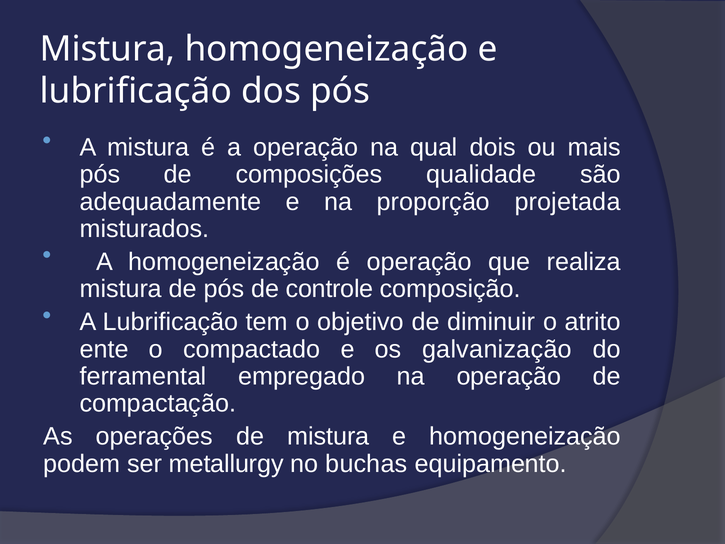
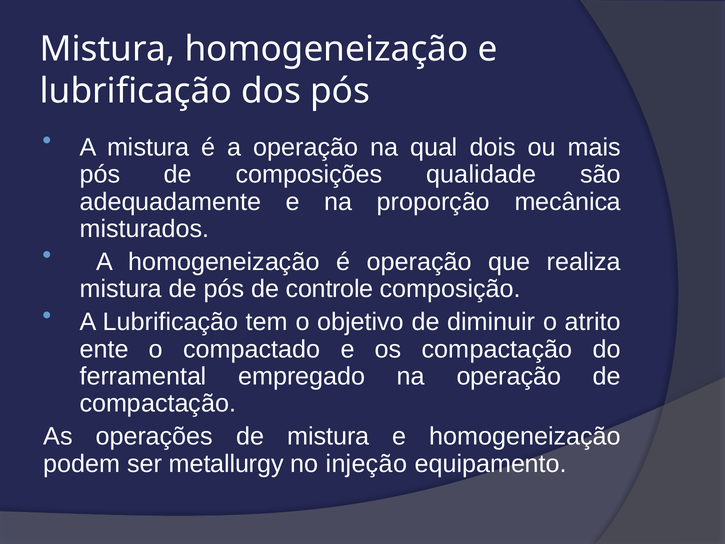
projetada: projetada -> mecânica
os galvanização: galvanização -> compactação
buchas: buchas -> injeção
